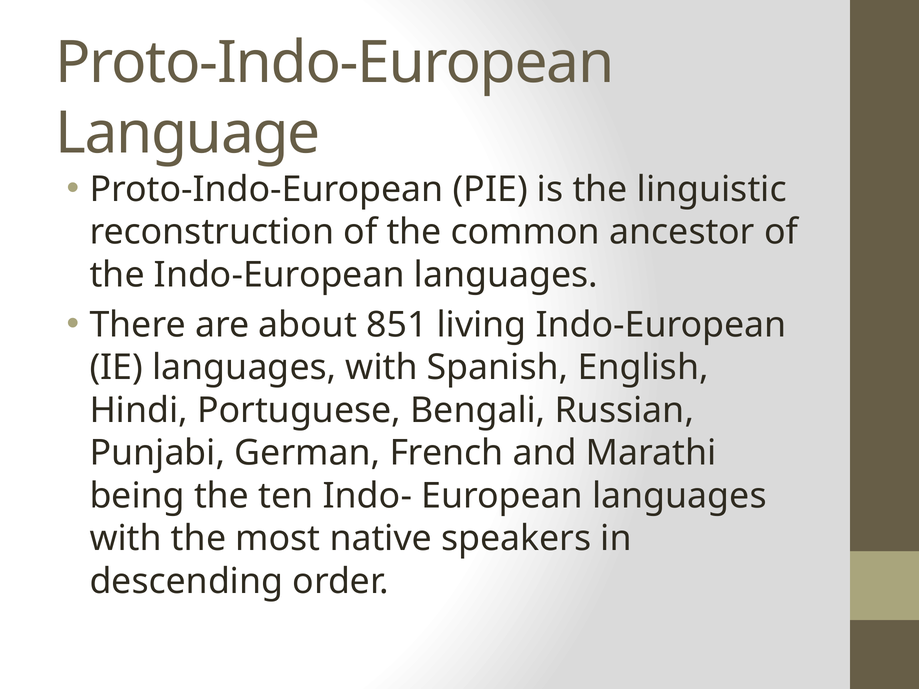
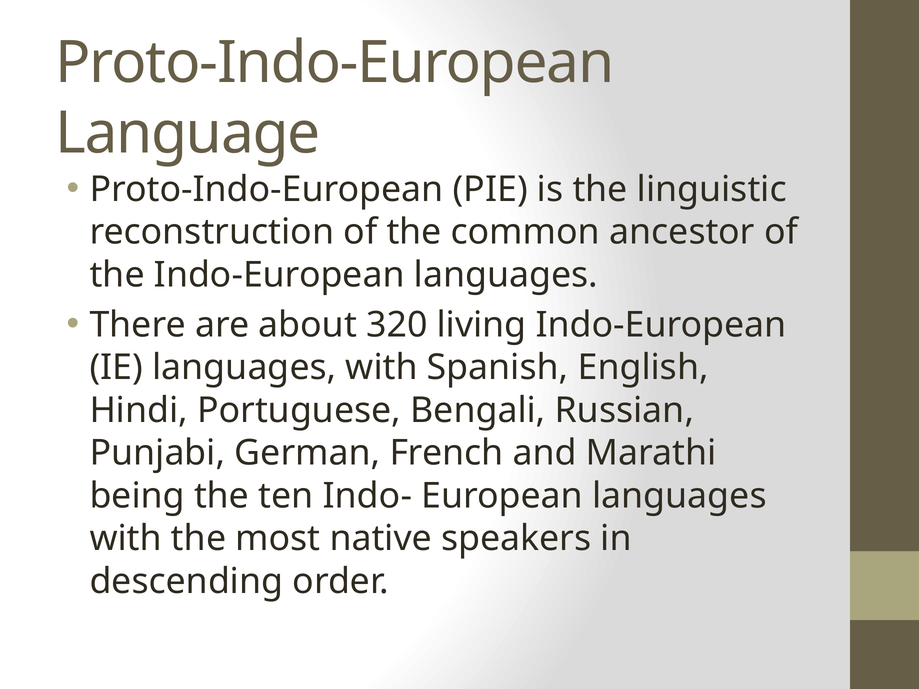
851: 851 -> 320
